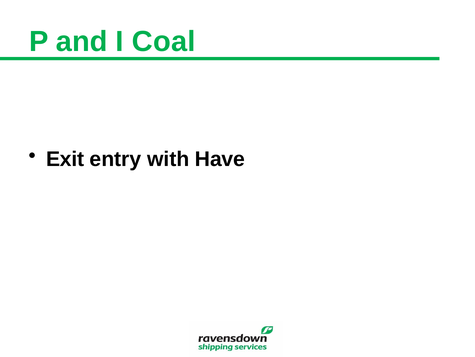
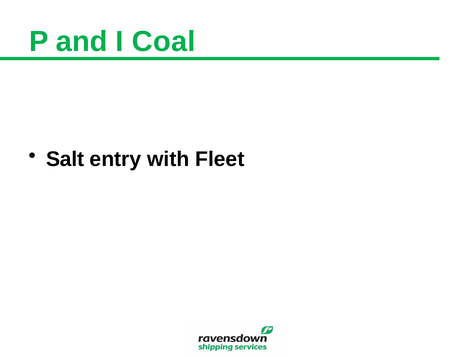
Exit: Exit -> Salt
Have: Have -> Fleet
